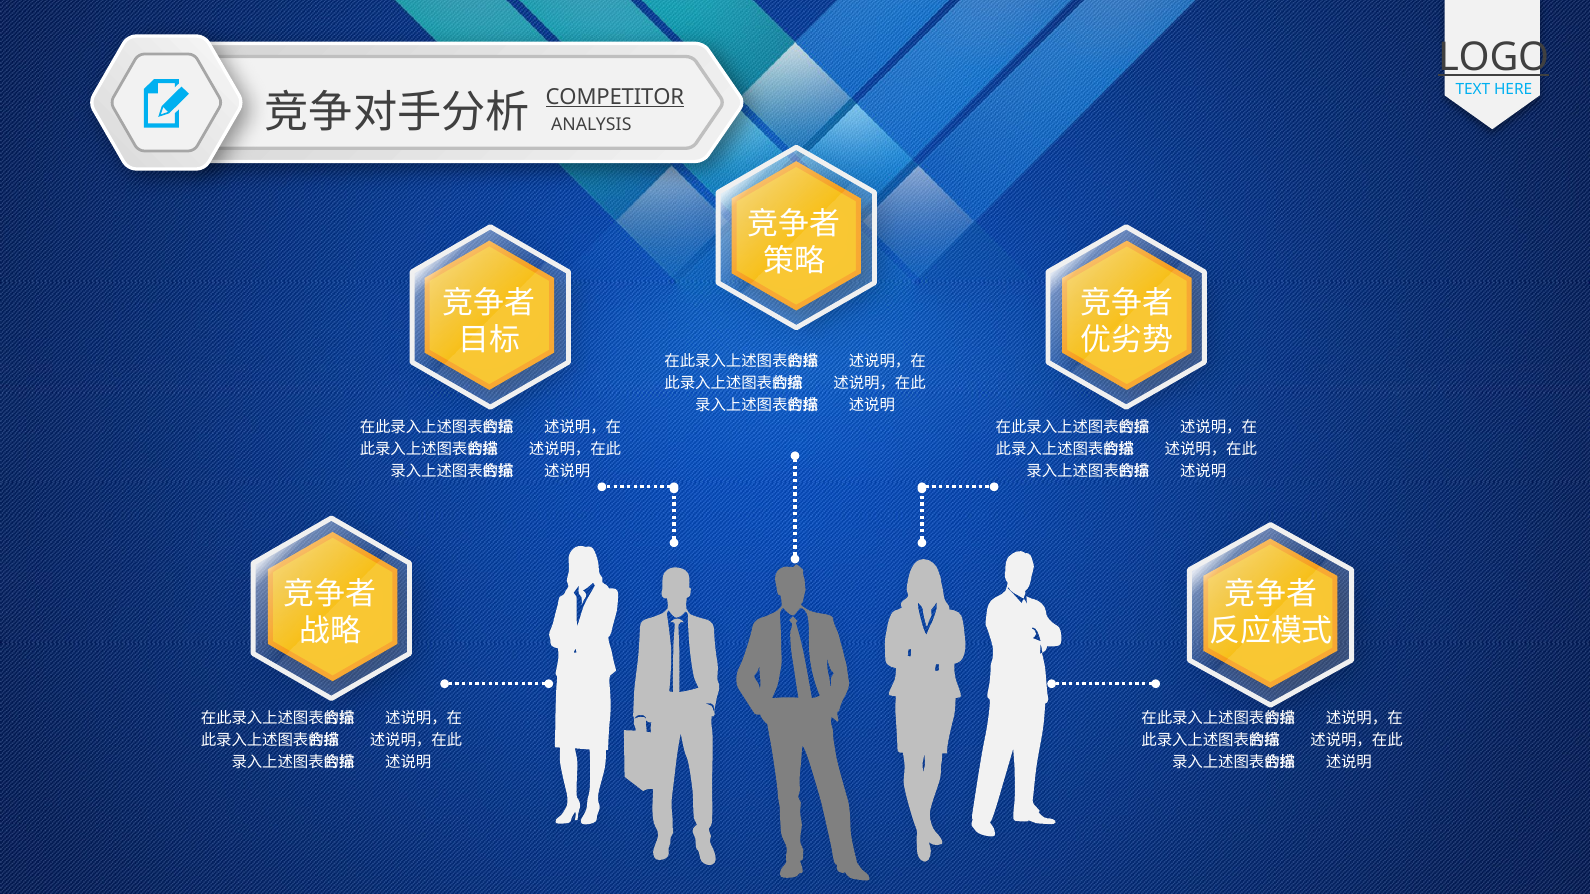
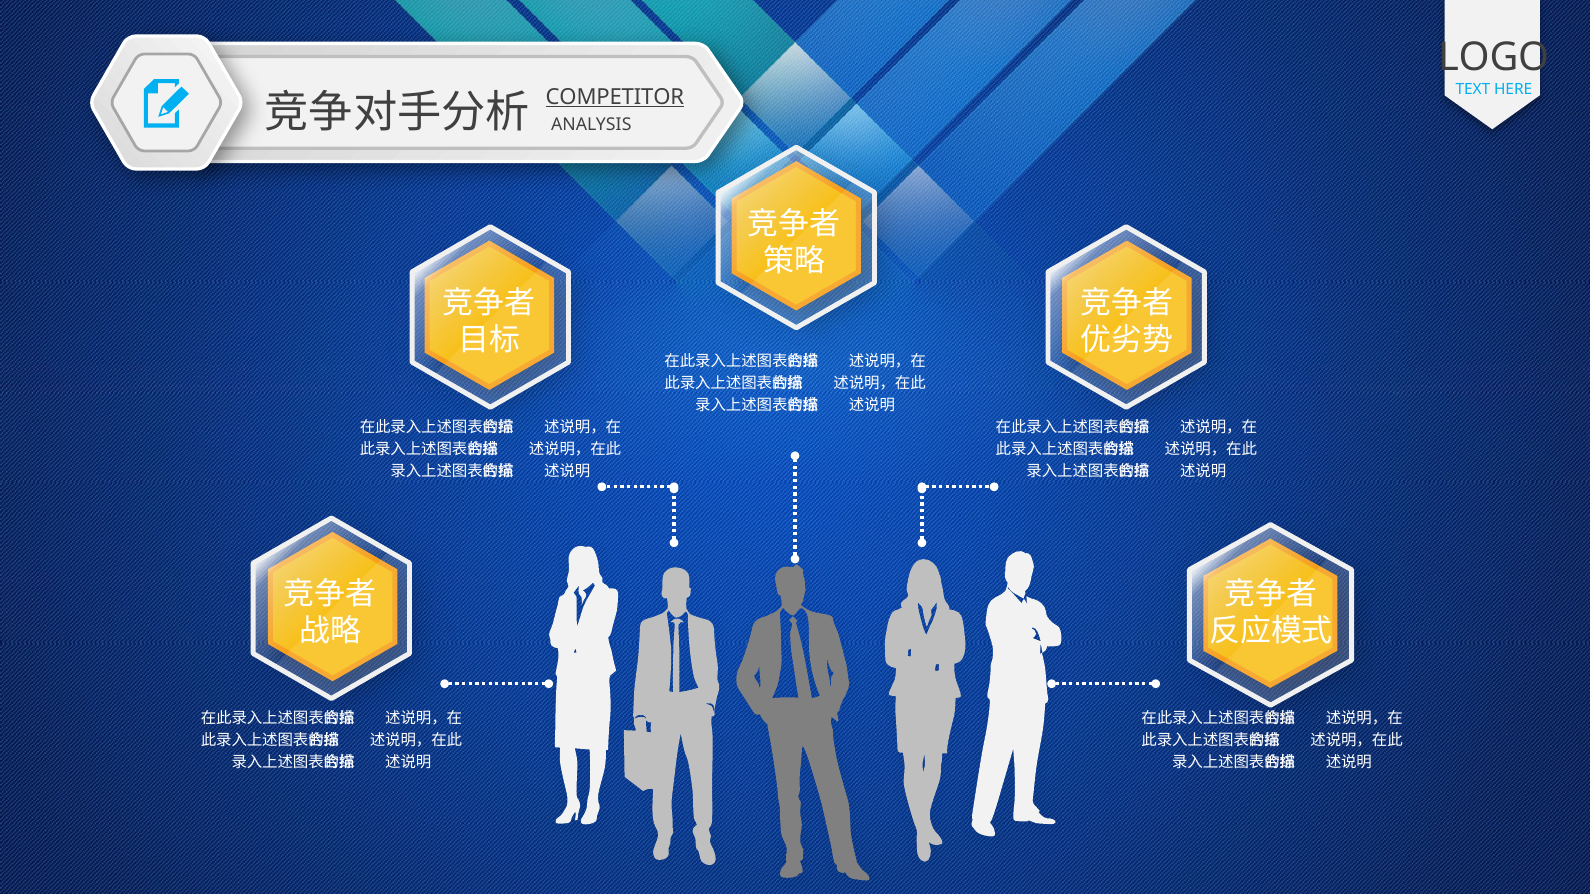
LOGO underline: present -> none
